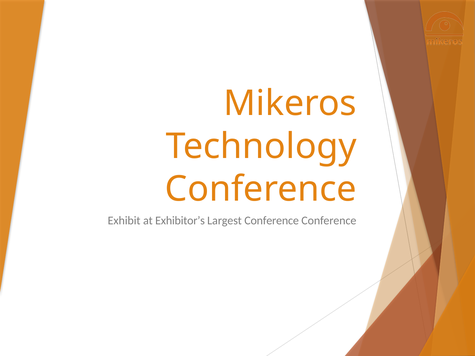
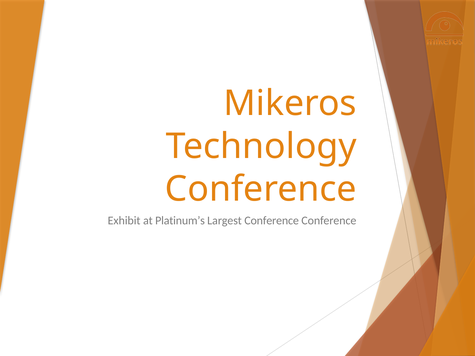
Exhibitor’s: Exhibitor’s -> Platinum’s
